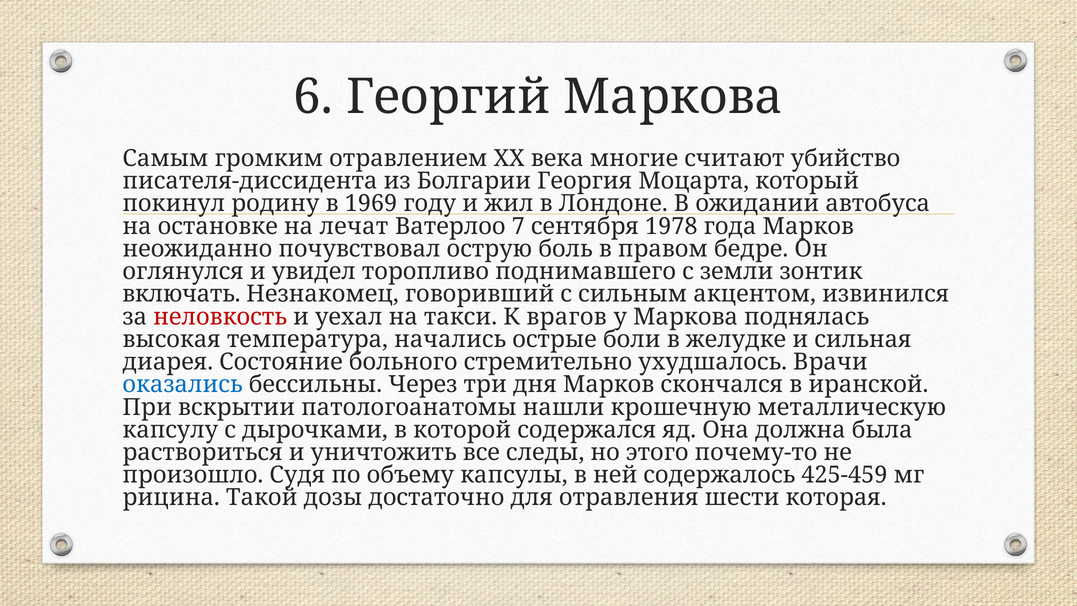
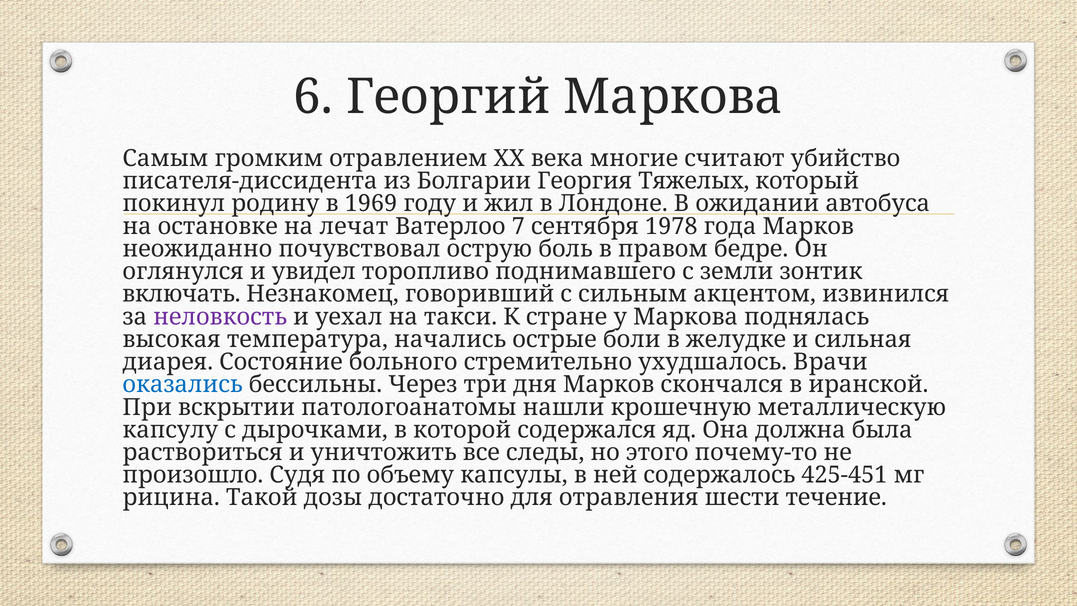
Моцарта: Моцарта -> Тяжелых
неловкость colour: red -> purple
врагов: врагов -> стране
425-459: 425-459 -> 425-451
которая: которая -> течение
